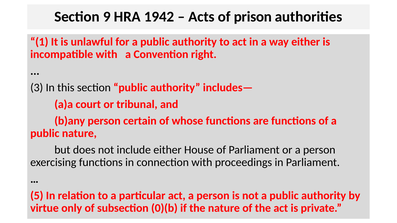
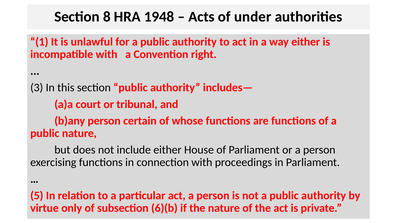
9: 9 -> 8
1942: 1942 -> 1948
prison: prison -> under
0)(b: 0)(b -> 6)(b
